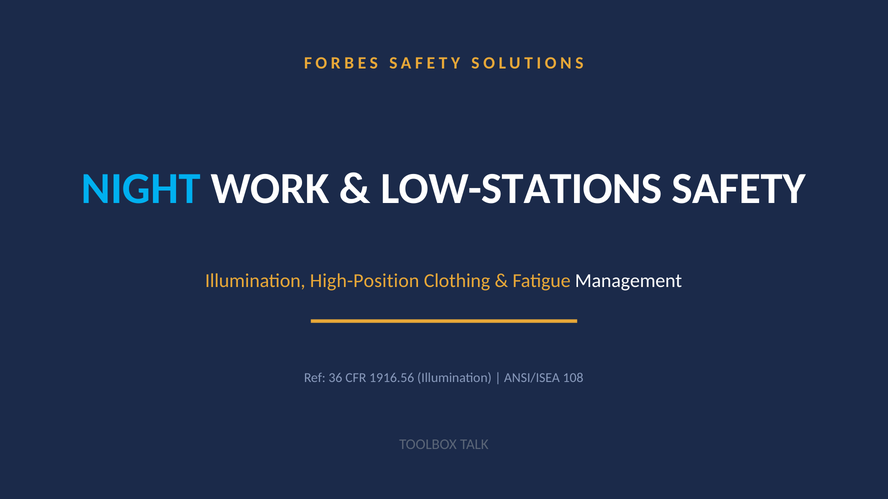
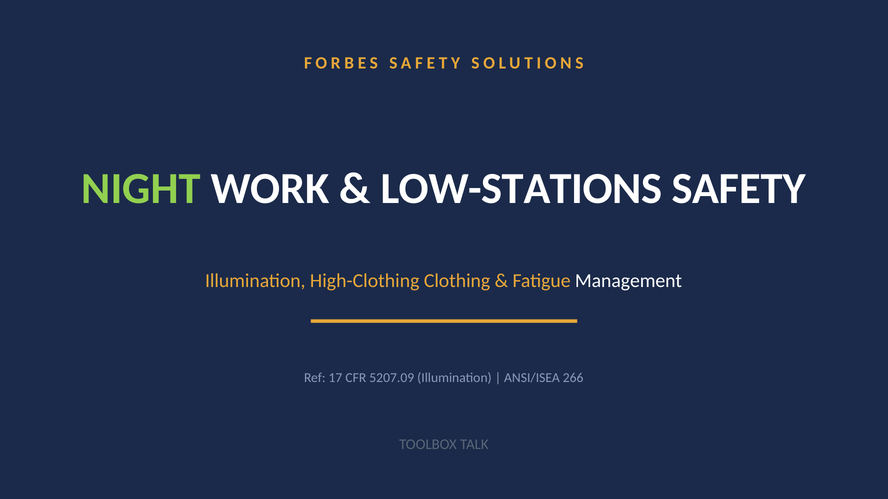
NIGHT colour: light blue -> light green
High-Position: High-Position -> High-Clothing
36: 36 -> 17
1916.56: 1916.56 -> 5207.09
108: 108 -> 266
